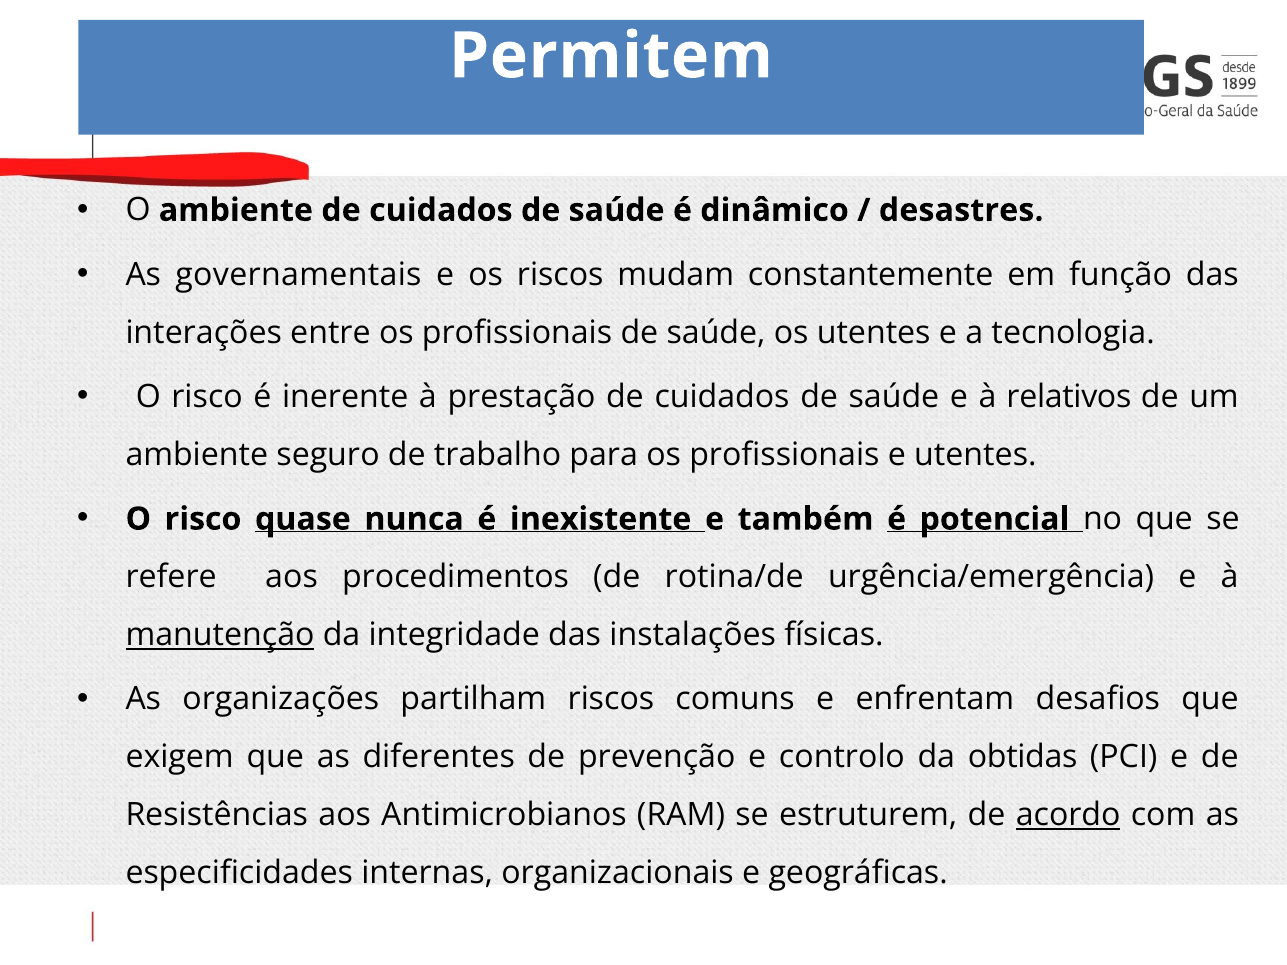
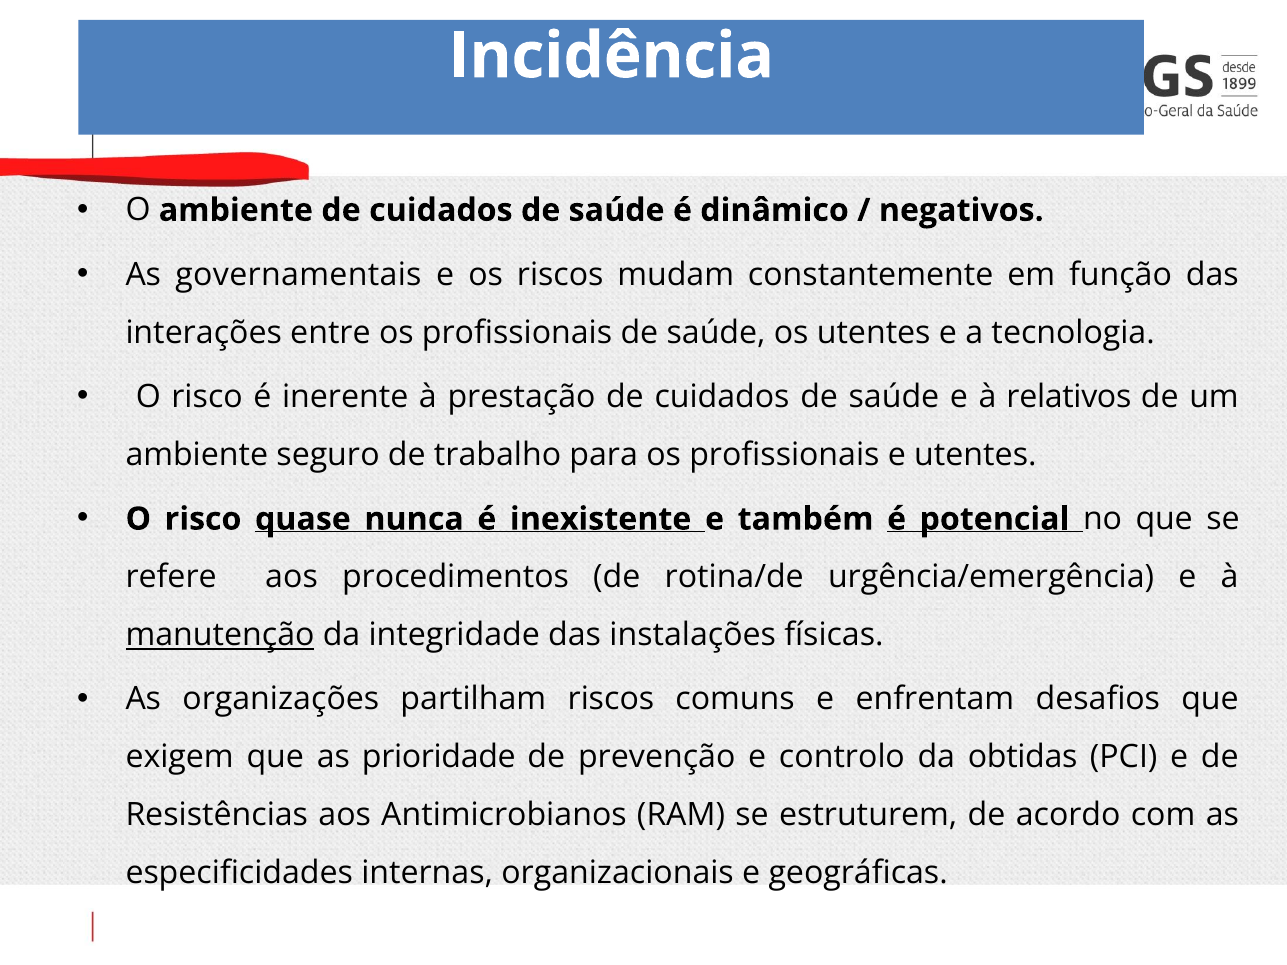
Permitem: Permitem -> Incidência
desastres: desastres -> negativos
diferentes: diferentes -> prioridade
acordo underline: present -> none
